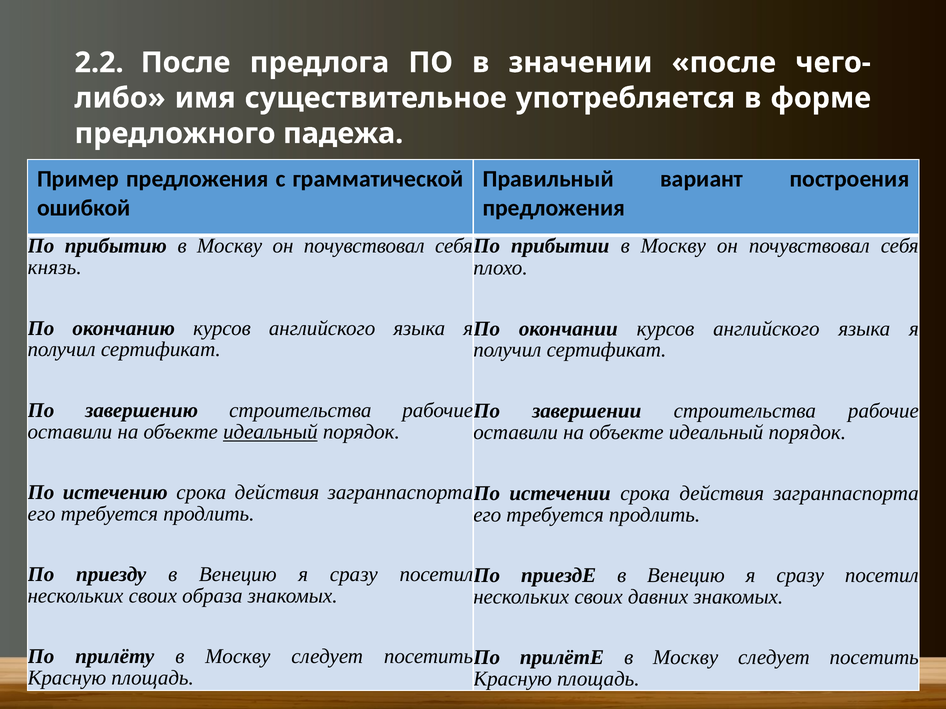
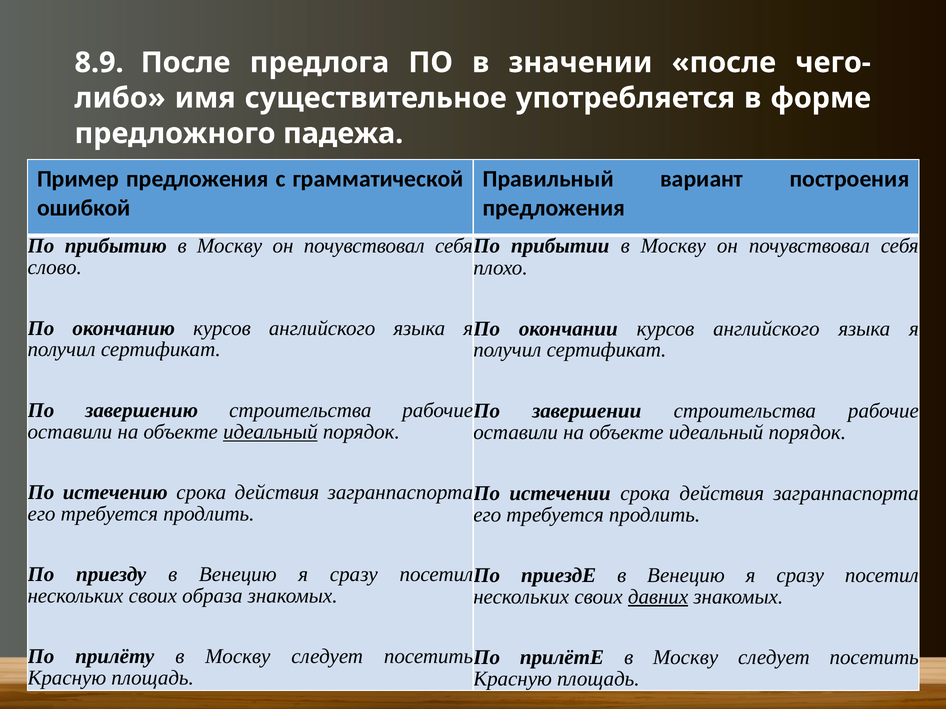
2.2: 2.2 -> 8.9
князь: князь -> слово
давних underline: none -> present
